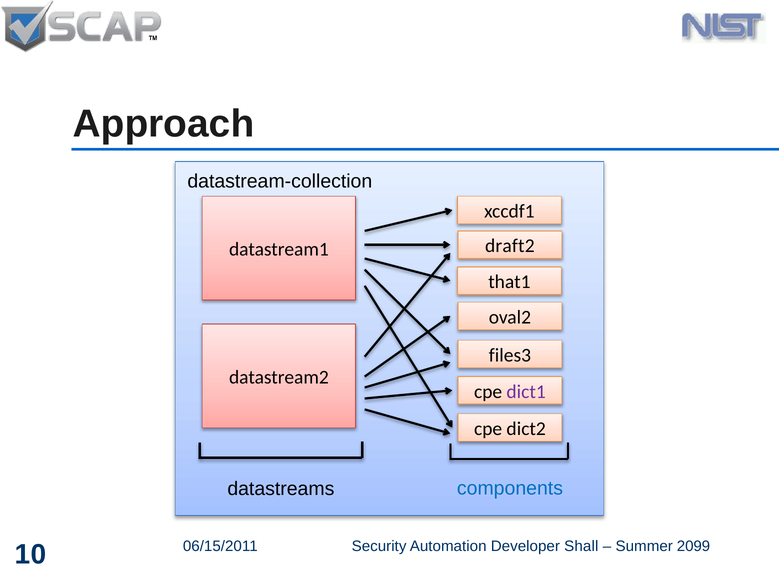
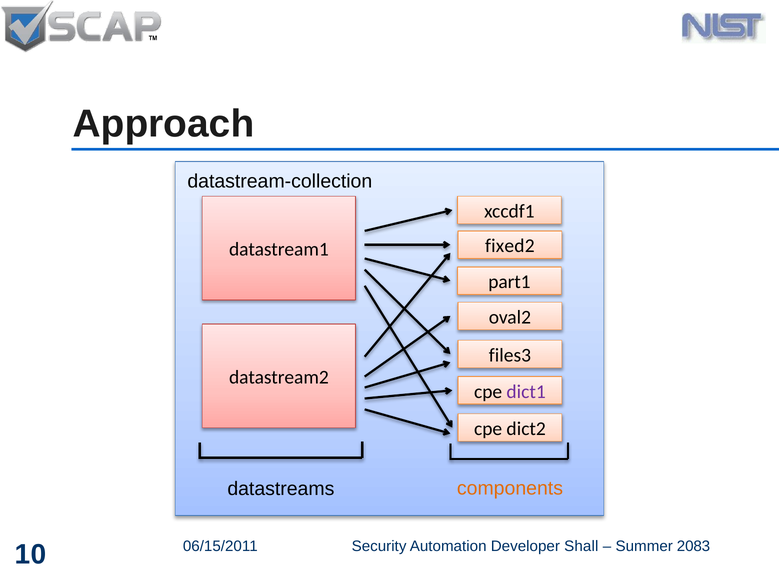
draft2: draft2 -> fixed2
that1: that1 -> part1
components colour: blue -> orange
2099: 2099 -> 2083
